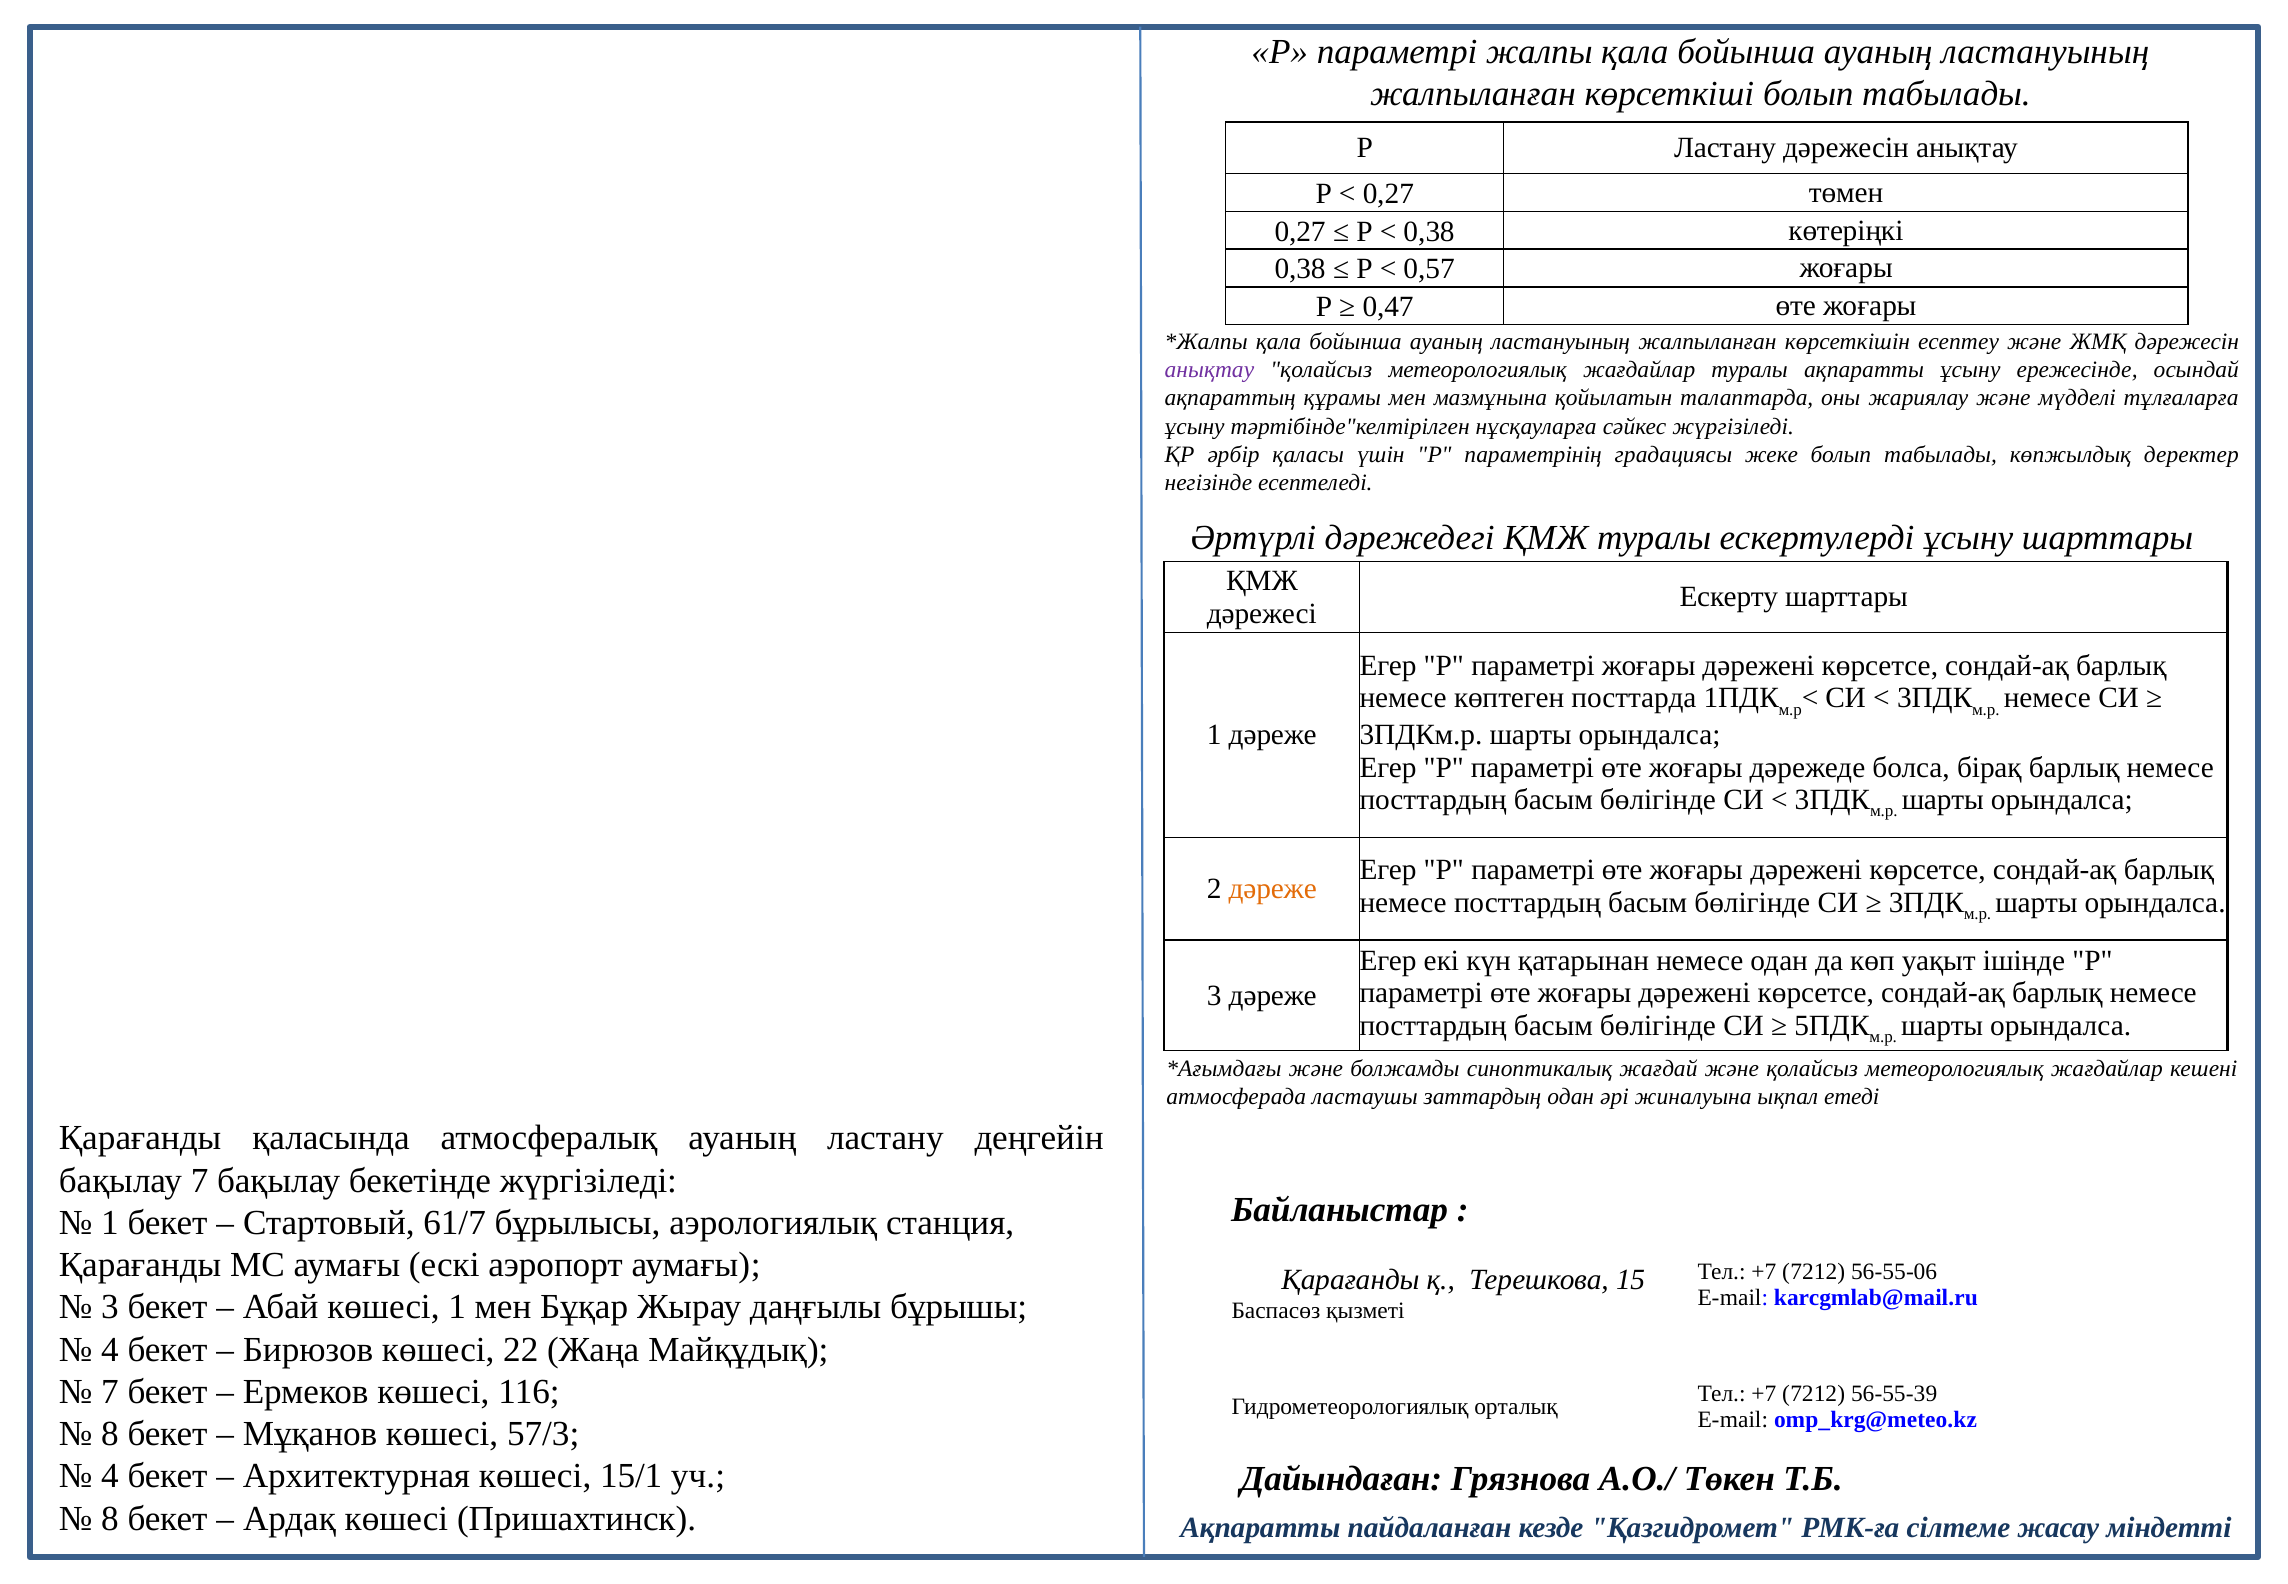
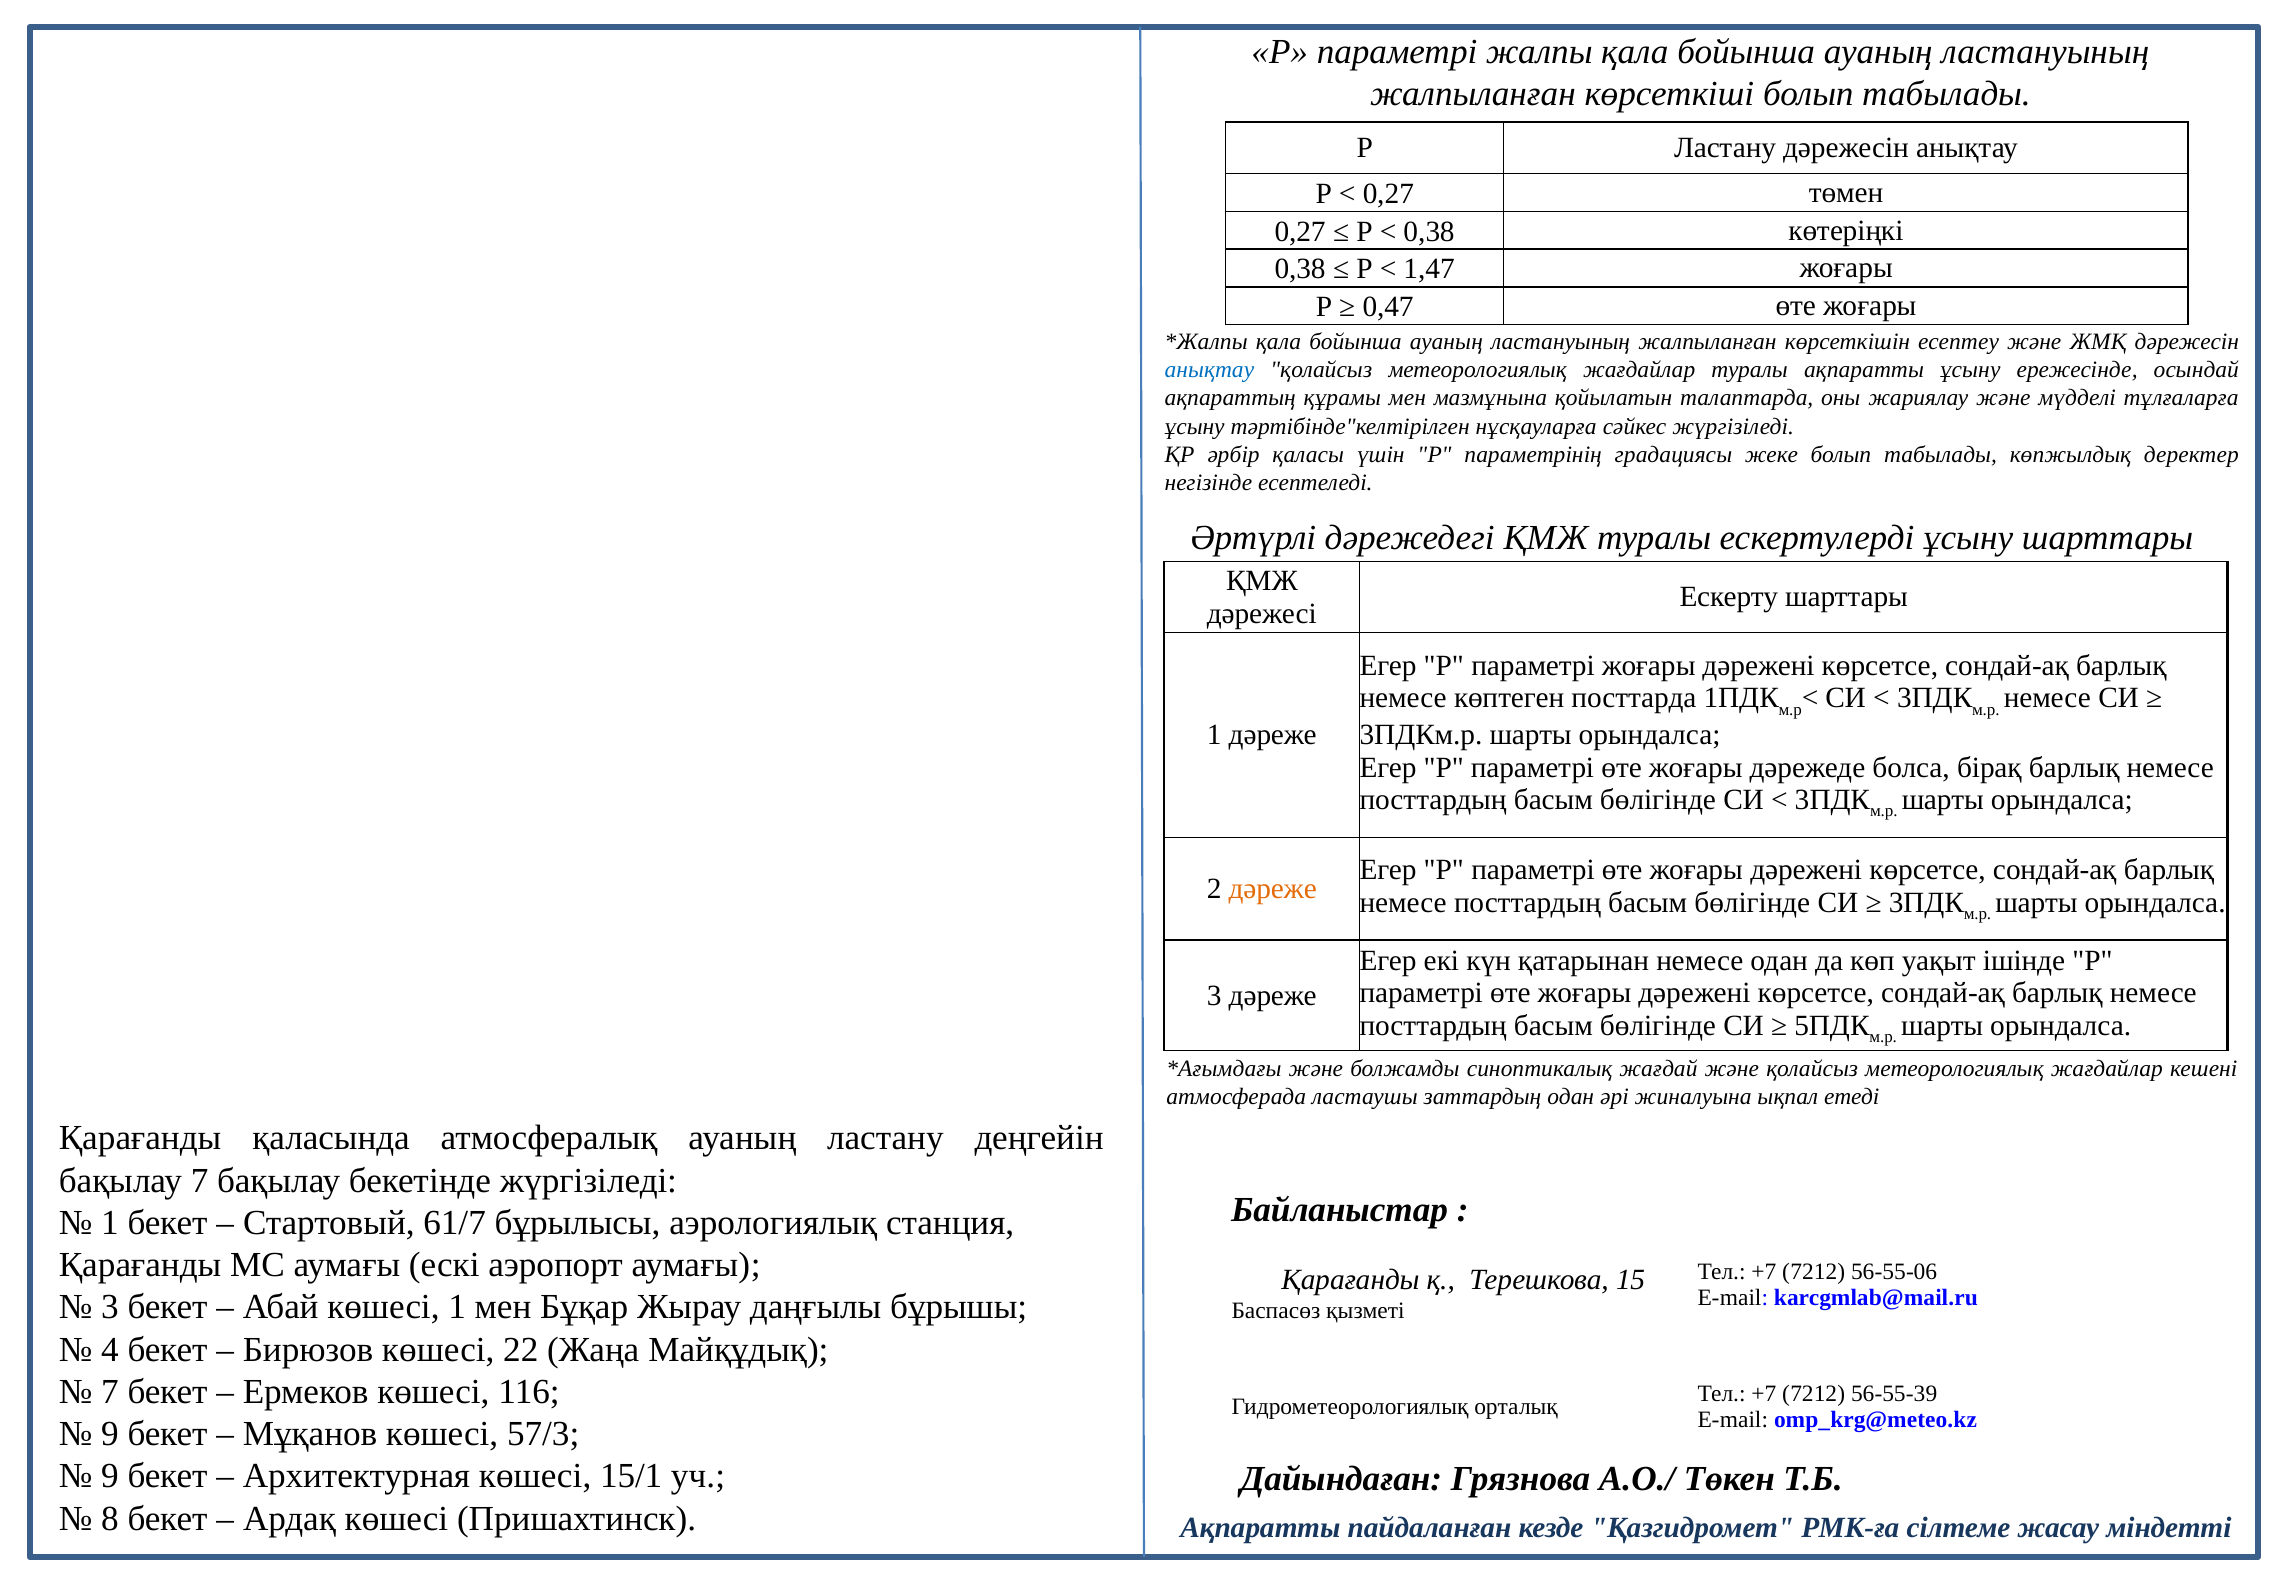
0,57: 0,57 -> 1,47
анықтау at (1209, 370) colour: purple -> blue
8 at (110, 1434): 8 -> 9
4 at (110, 1476): 4 -> 9
